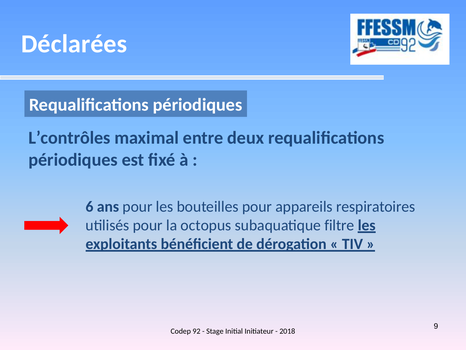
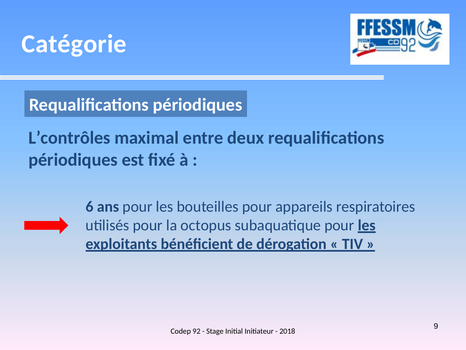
Déclarées: Déclarées -> Catégorie
subaquatique filtre: filtre -> pour
